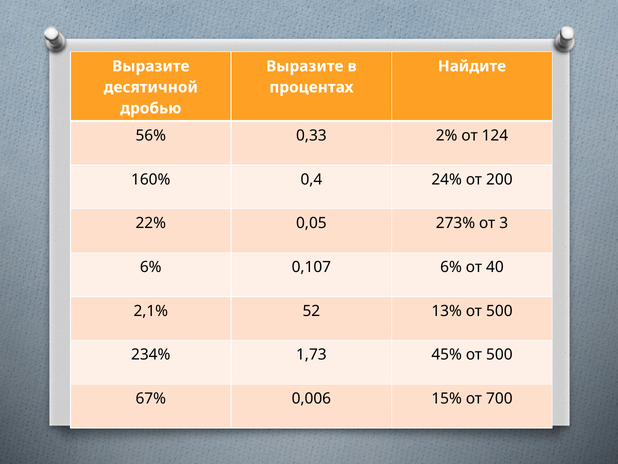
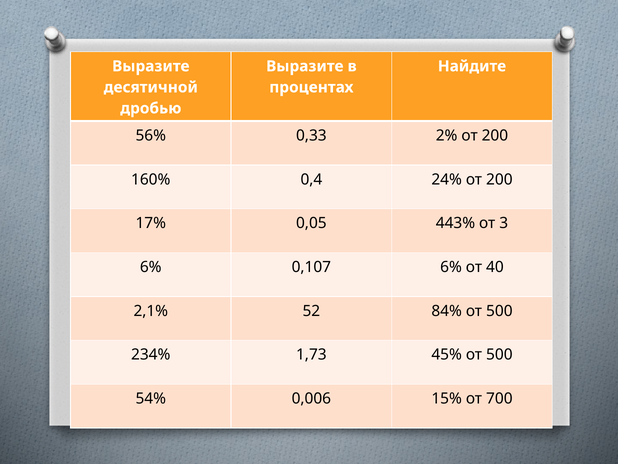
2% от 124: 124 -> 200
22%: 22% -> 17%
273%: 273% -> 443%
13%: 13% -> 84%
67%: 67% -> 54%
